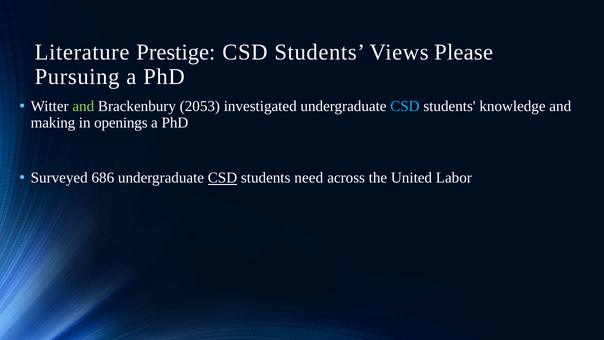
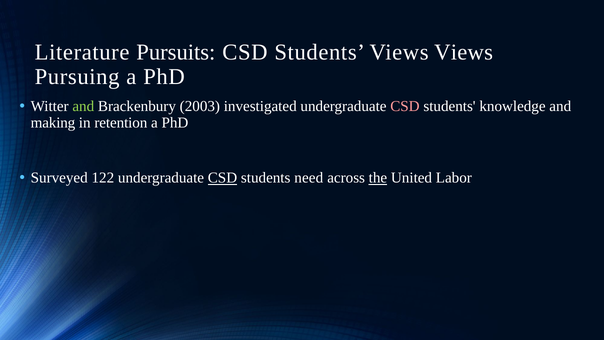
Prestige: Prestige -> Pursuits
Views Please: Please -> Views
2053: 2053 -> 2003
CSD at (405, 106) colour: light blue -> pink
openings: openings -> retention
686: 686 -> 122
the underline: none -> present
